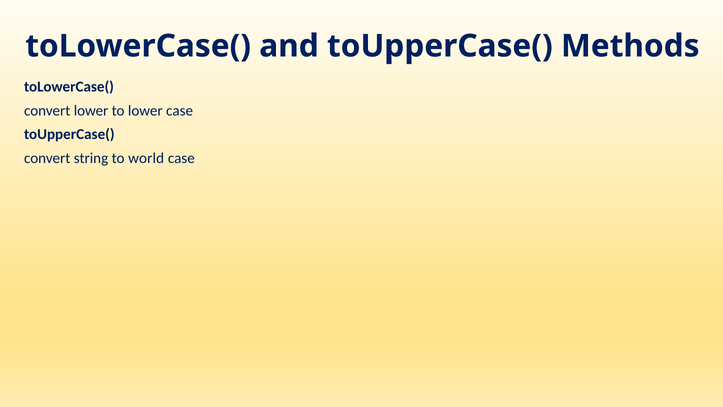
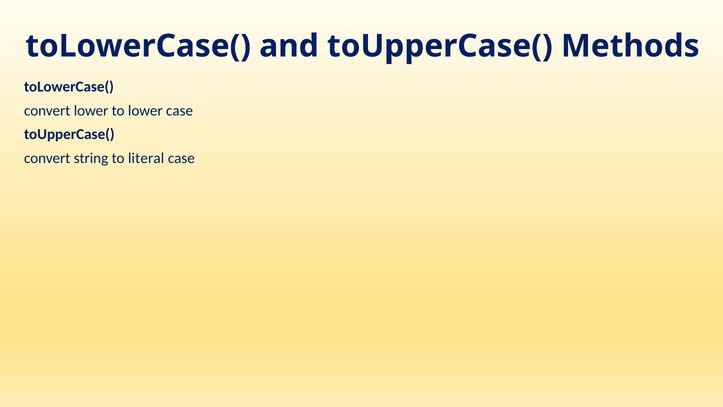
world: world -> literal
